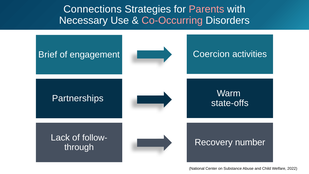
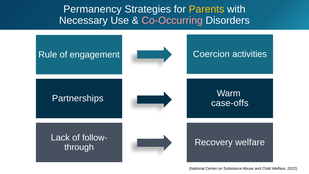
Connections: Connections -> Permanency
Parents colour: pink -> yellow
Brief: Brief -> Rule
state-offs: state-offs -> case-offs
Recovery number: number -> welfare
